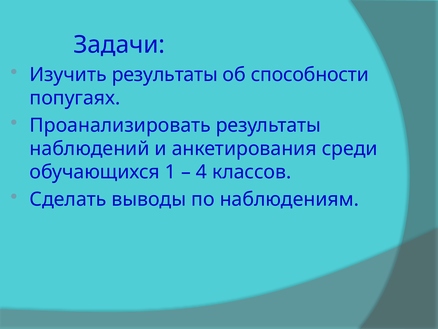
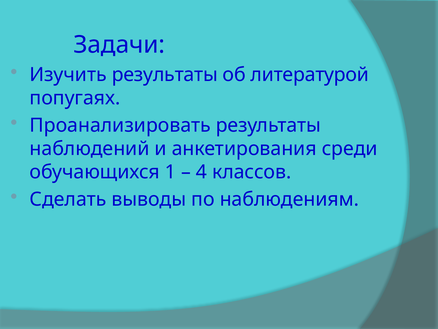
способности: способности -> литературой
